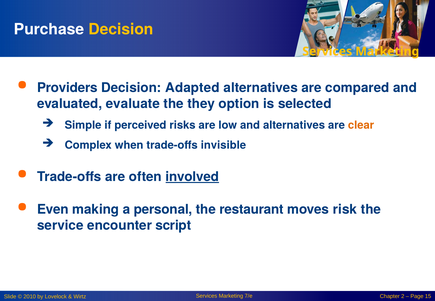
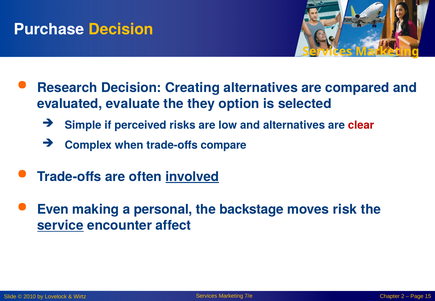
Providers: Providers -> Research
Adapted: Adapted -> Creating
clear colour: orange -> red
invisible: invisible -> compare
restaurant: restaurant -> backstage
service underline: none -> present
script: script -> affect
